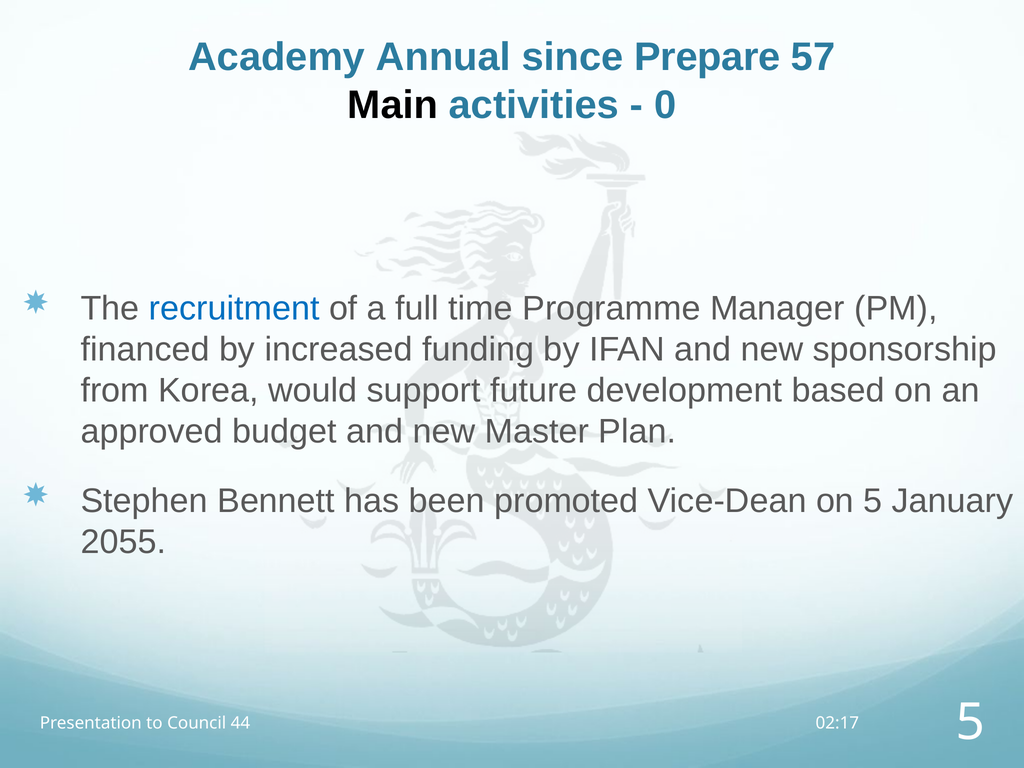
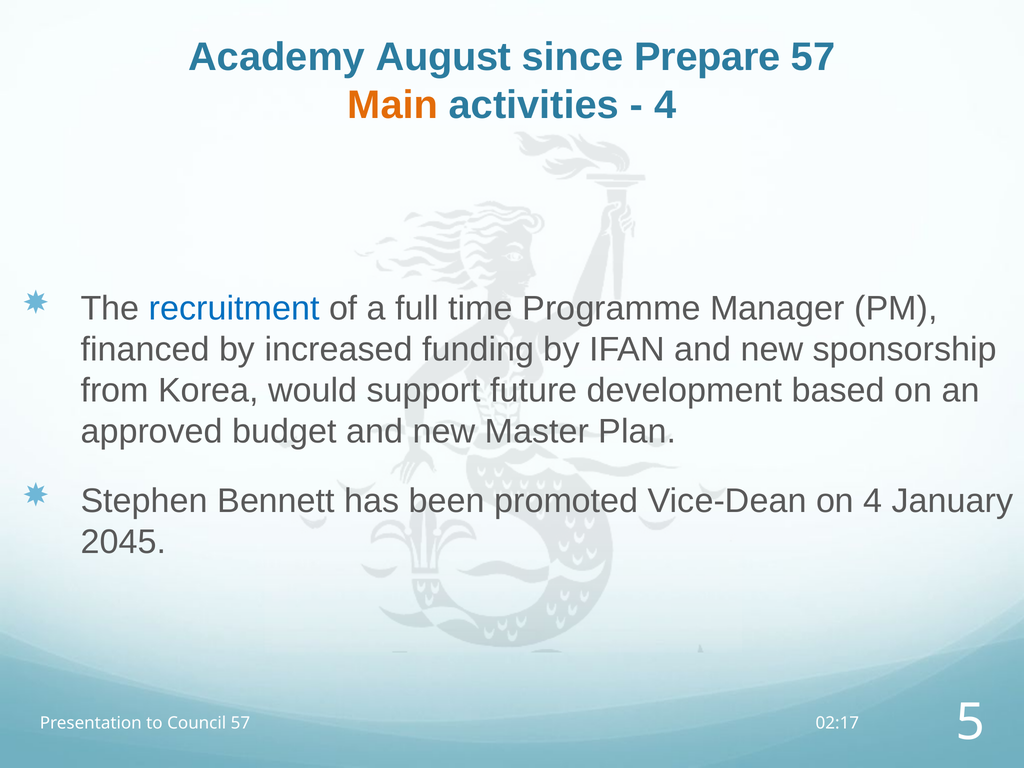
Annual: Annual -> August
Main colour: black -> orange
0 at (665, 105): 0 -> 4
on 5: 5 -> 4
2055: 2055 -> 2045
Council 44: 44 -> 57
